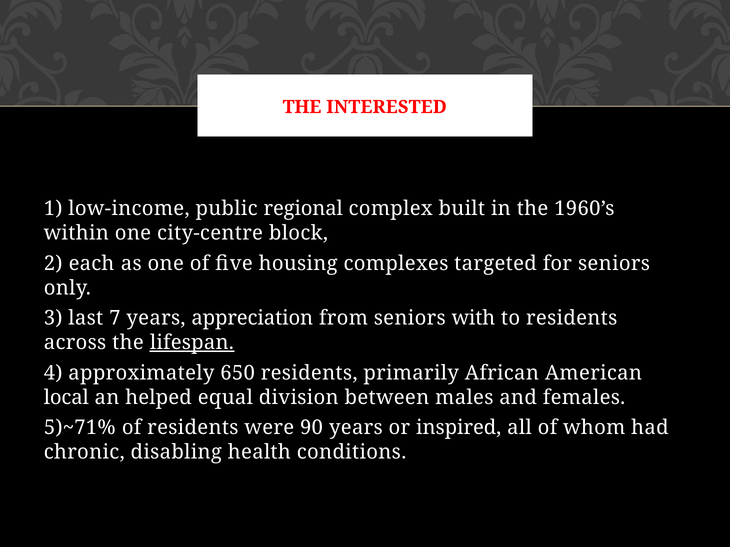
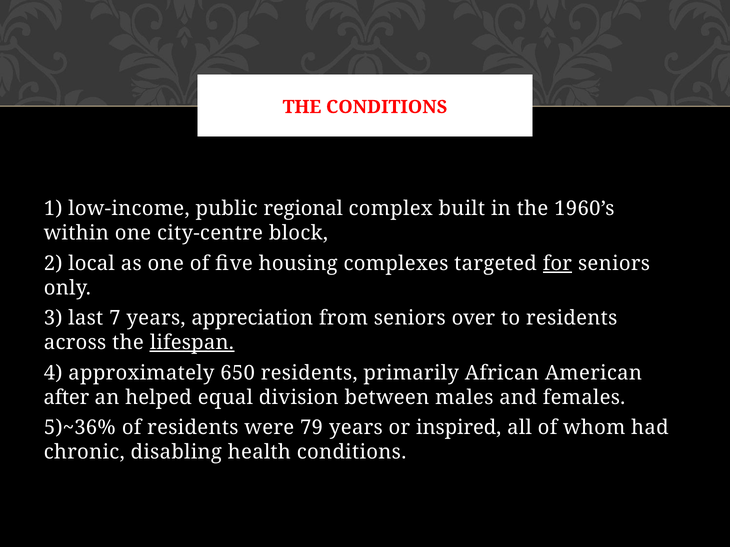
THE INTERESTED: INTERESTED -> CONDITIONS
each: each -> local
for underline: none -> present
with: with -> over
local: local -> after
5)~71%: 5)~71% -> 5)~36%
90: 90 -> 79
